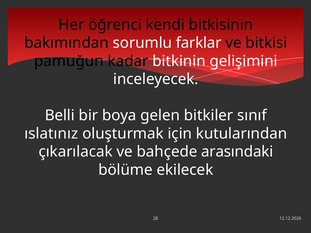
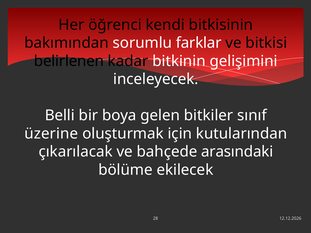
pamuğun: pamuğun -> belirlenen
ıslatınız: ıslatınız -> üzerine
